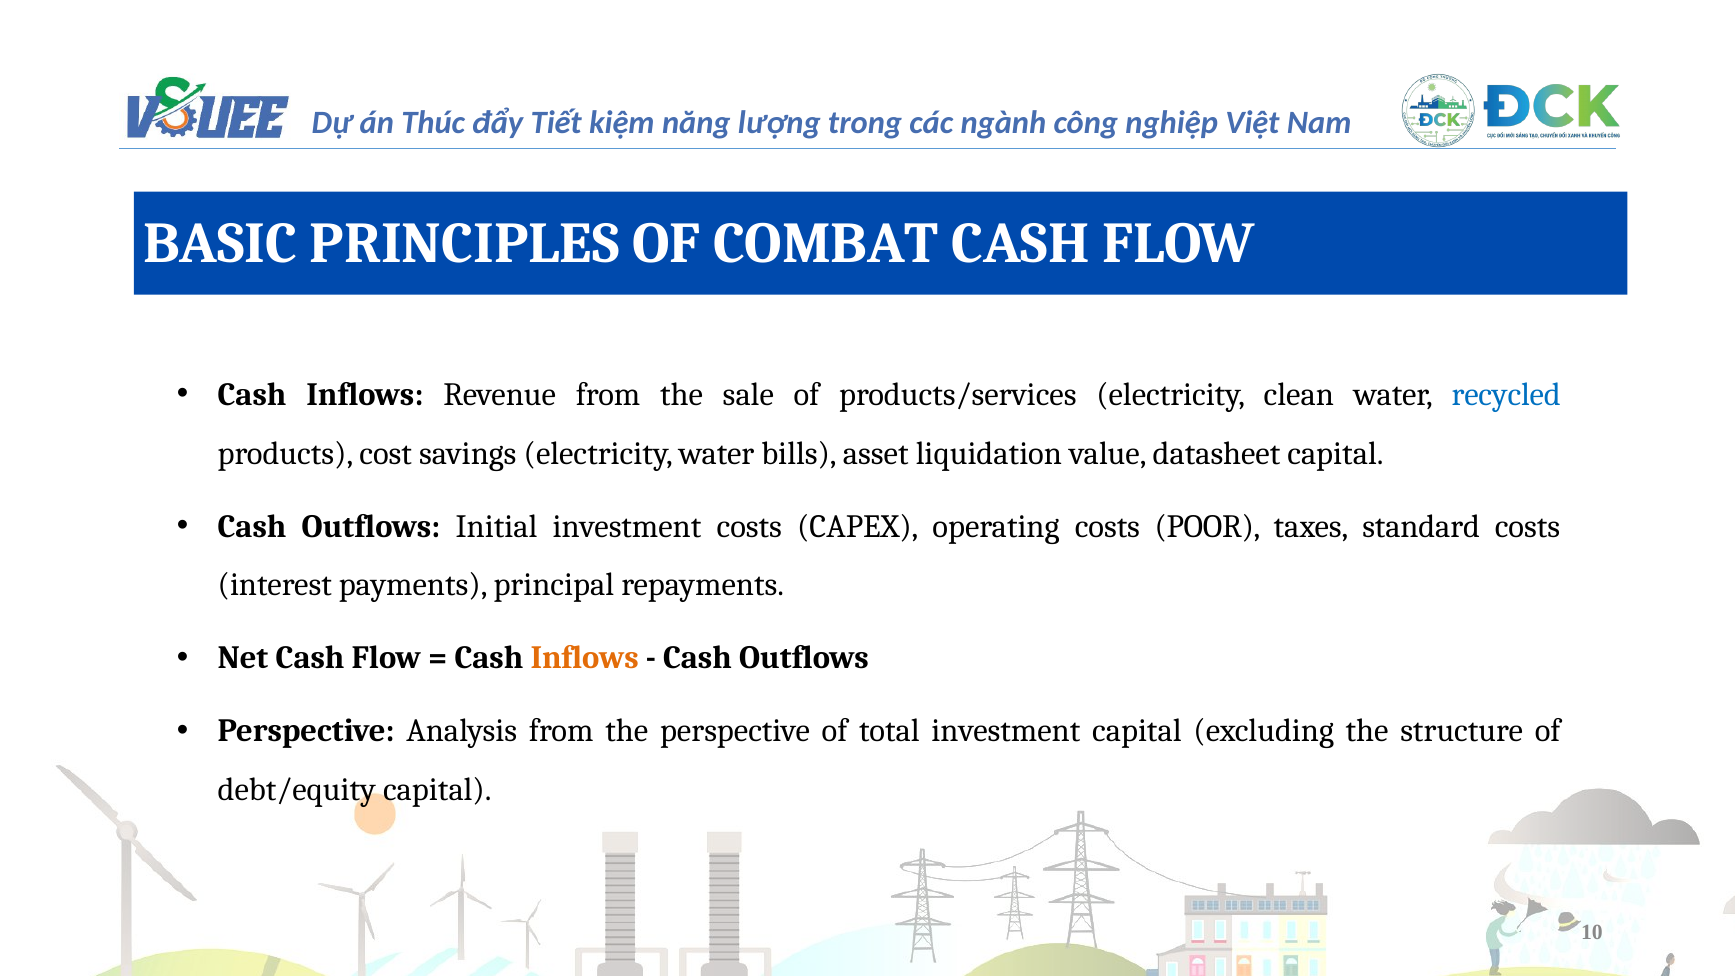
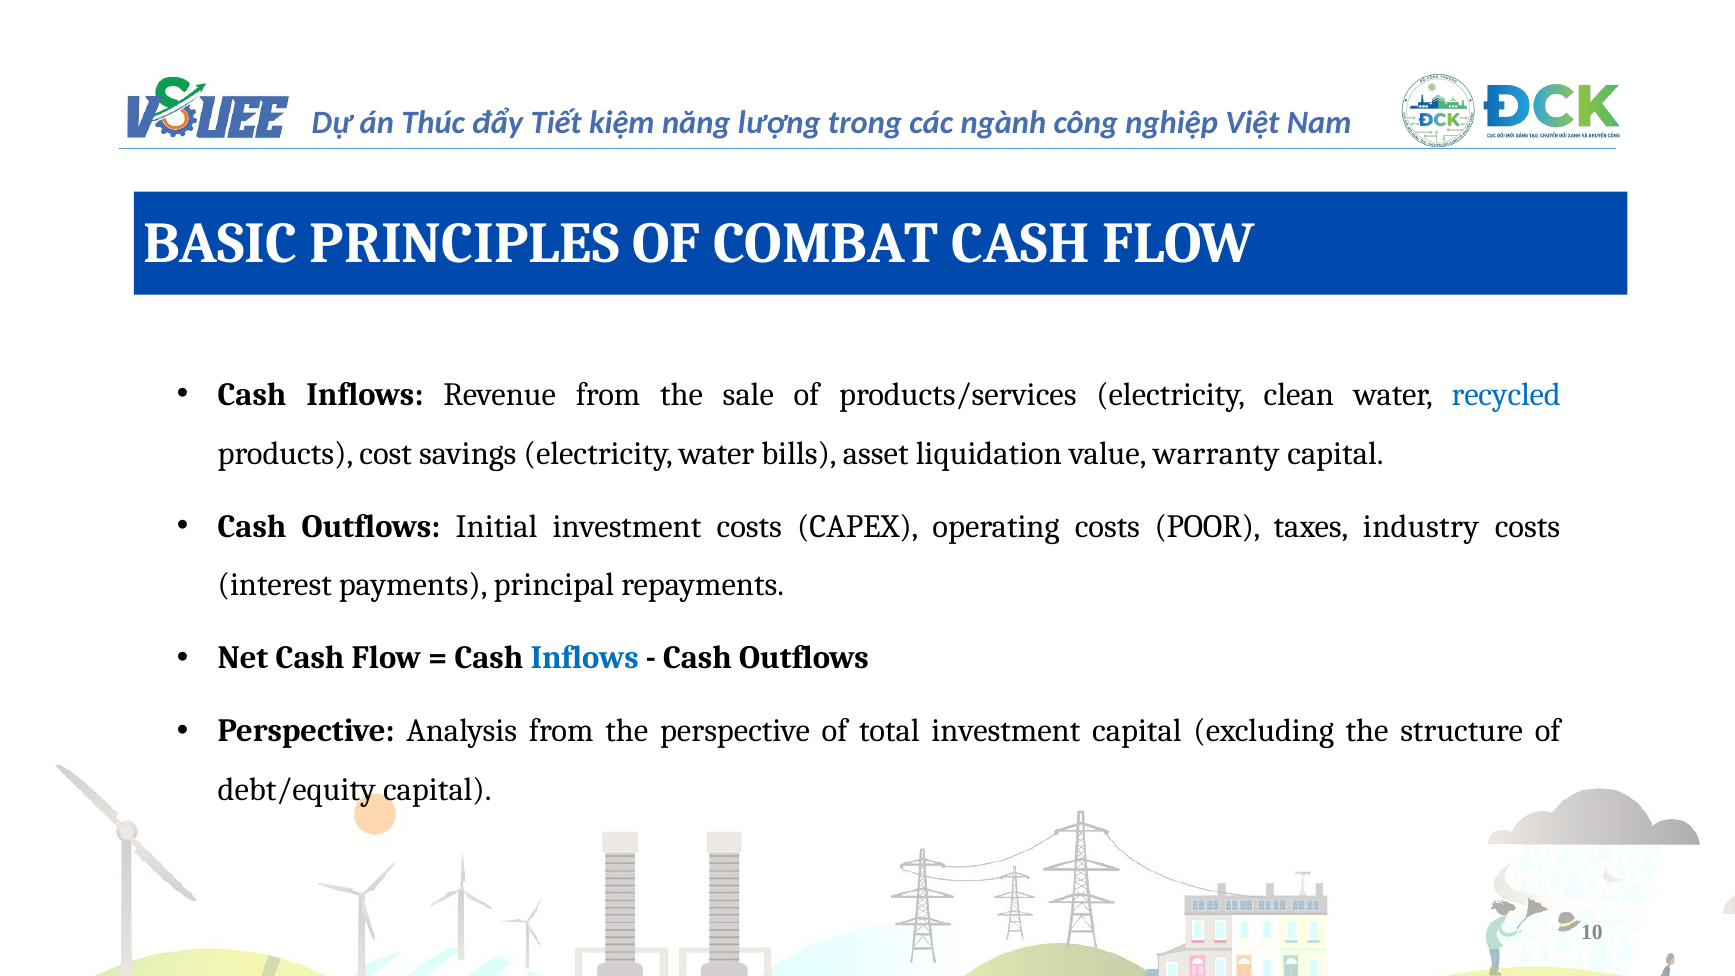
datasheet: datasheet -> warranty
standard: standard -> industry
Inflows at (585, 658) colour: orange -> blue
